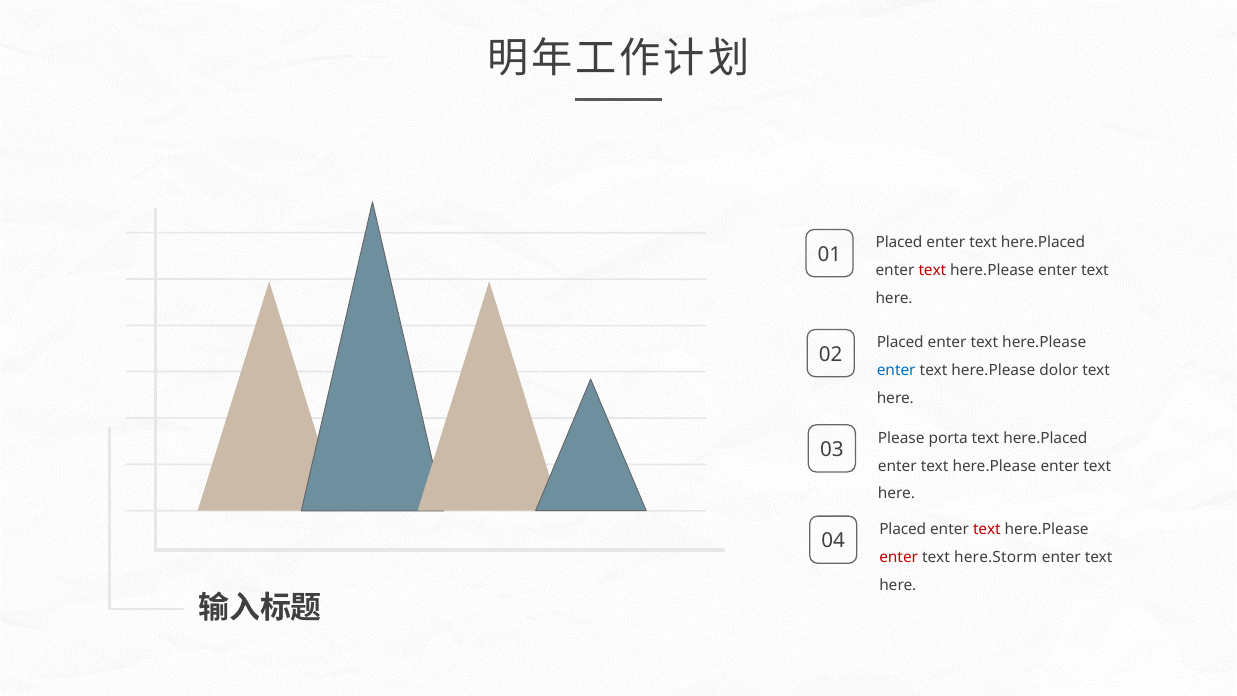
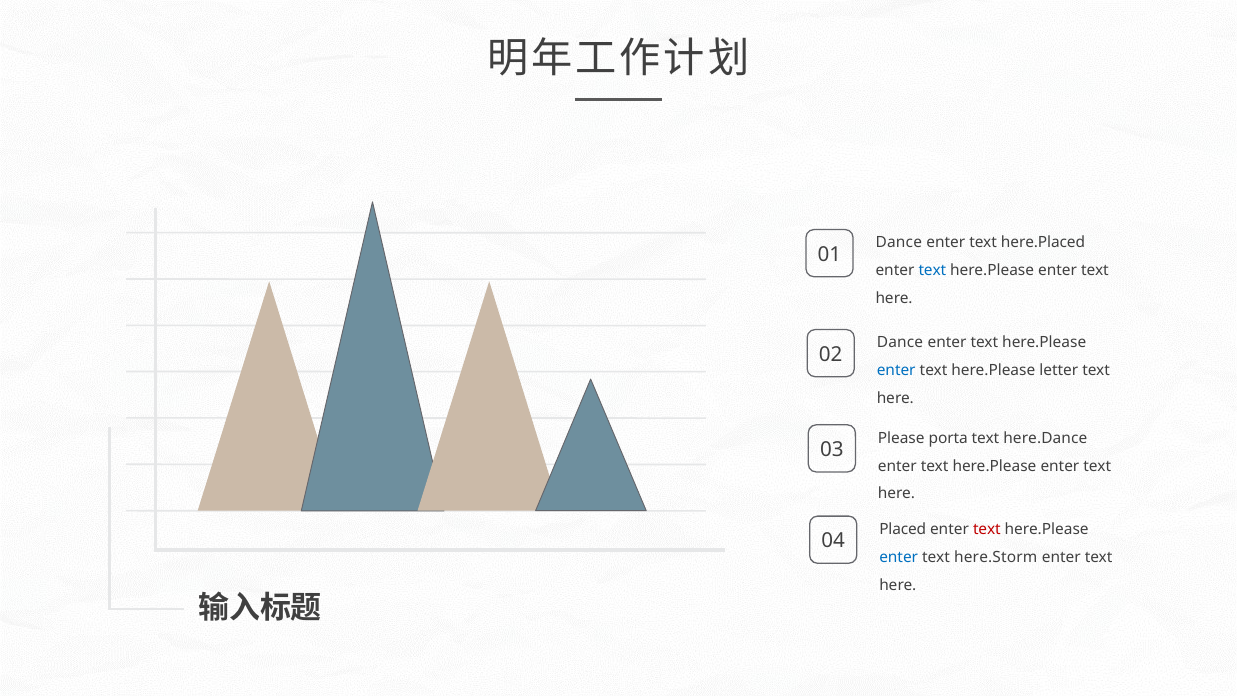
Placed at (899, 243): Placed -> Dance
text at (932, 271) colour: red -> blue
Placed at (900, 343): Placed -> Dance
dolor: dolor -> letter
here.Placed at (1045, 438): here.Placed -> here.Dance
enter at (899, 557) colour: red -> blue
